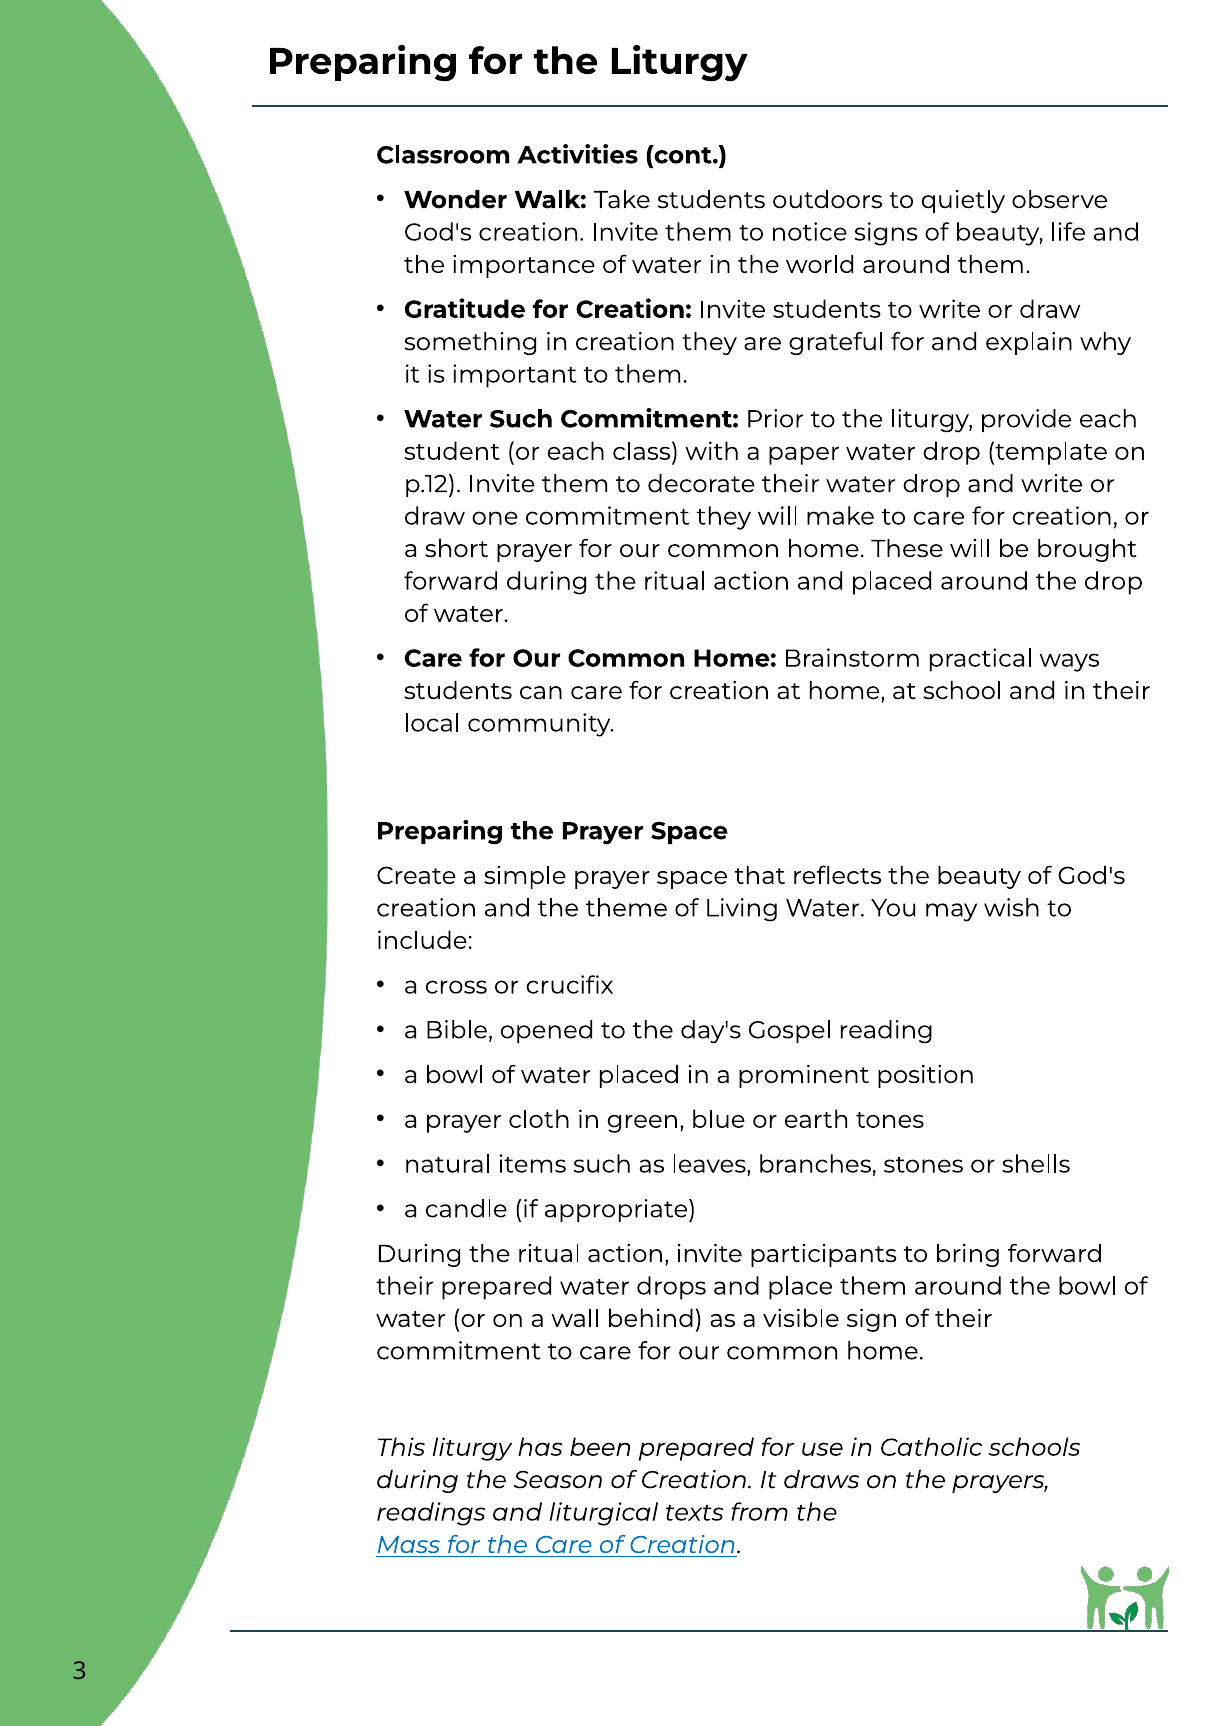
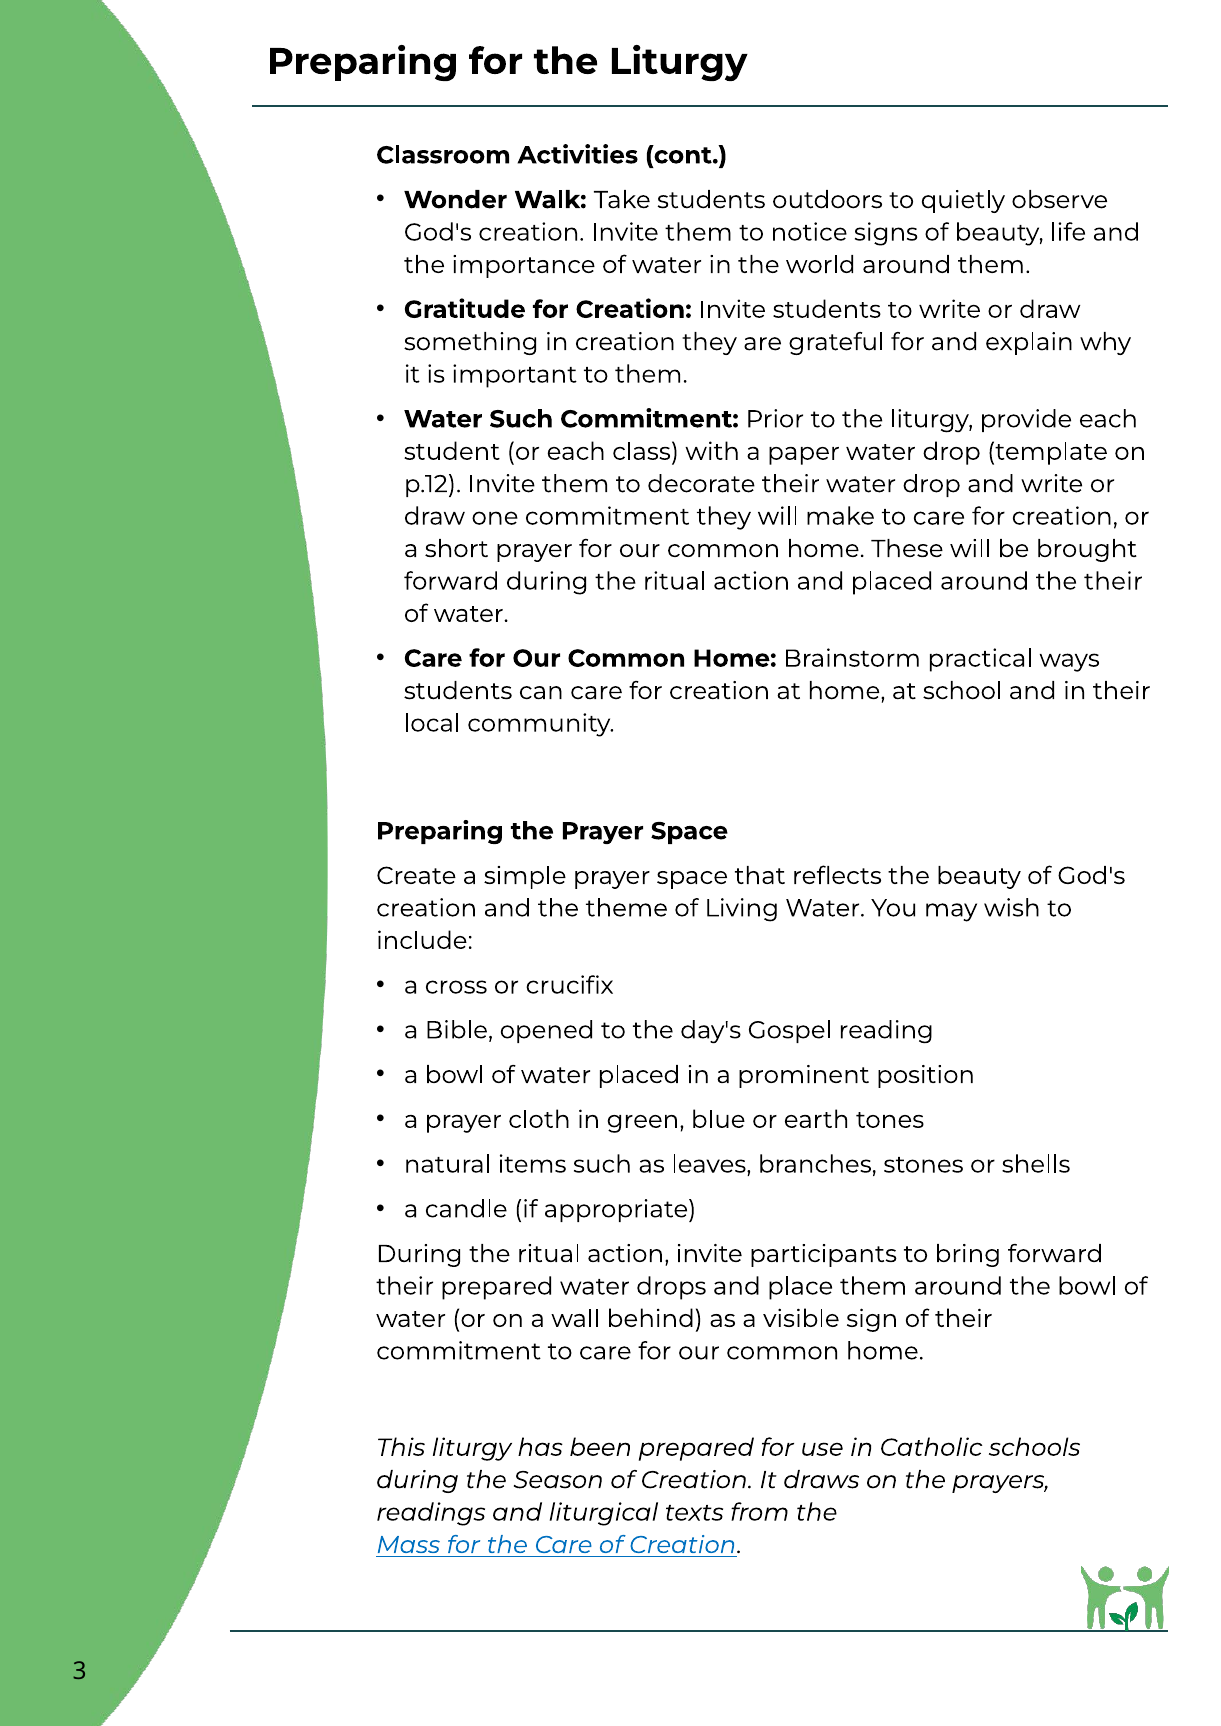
the drop: drop -> their
